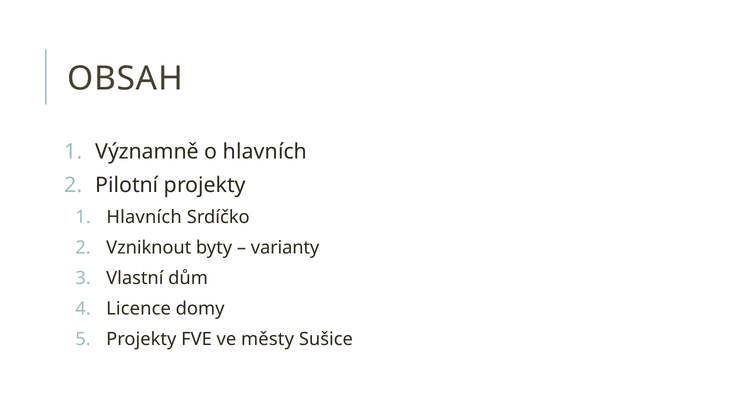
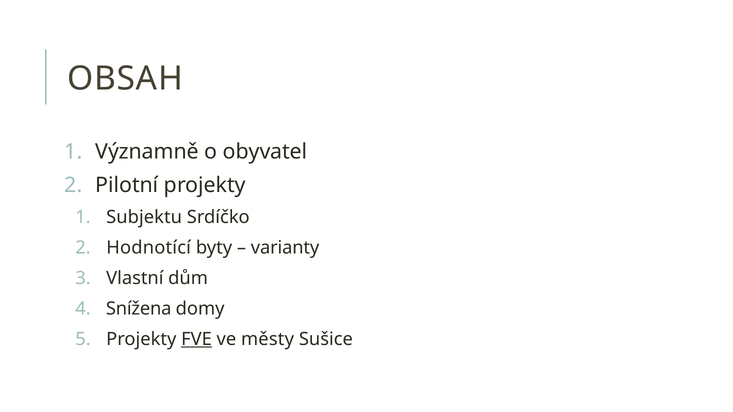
o hlavních: hlavních -> obyvatel
Hlavních at (144, 217): Hlavních -> Subjektu
Vzniknout: Vzniknout -> Hodnotící
Licence: Licence -> Snížena
FVE underline: none -> present
